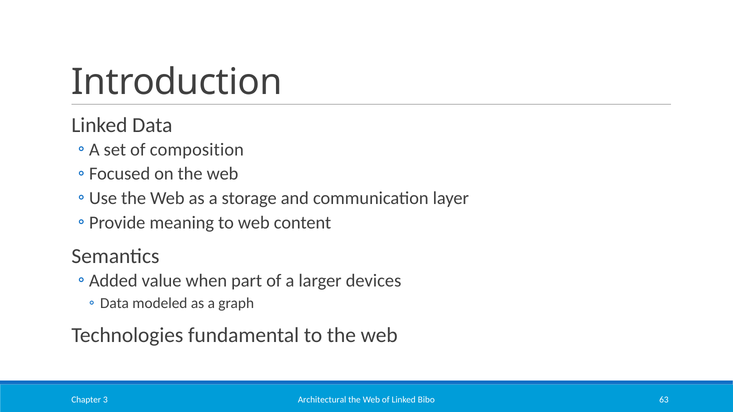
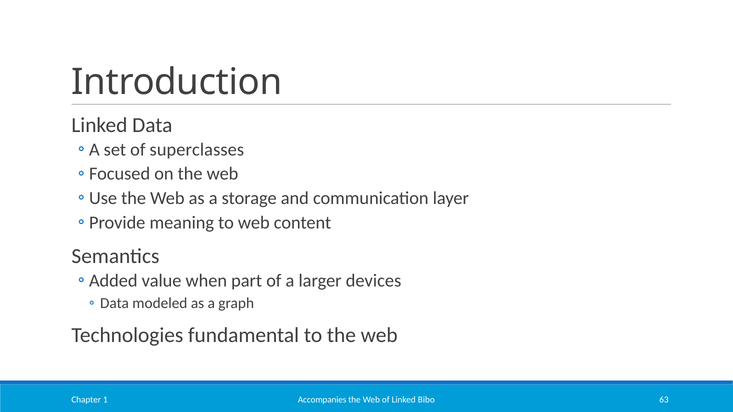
composition: composition -> superclasses
Architectural: Architectural -> Accompanies
3: 3 -> 1
